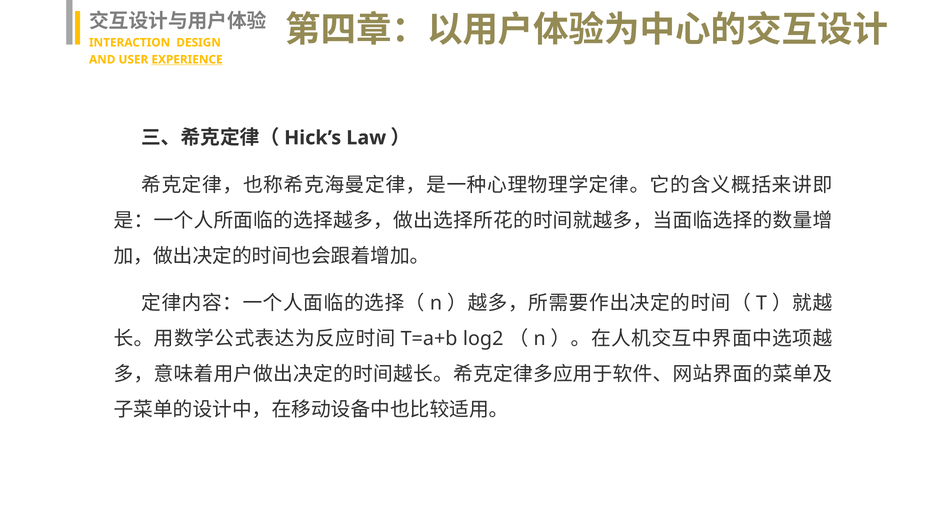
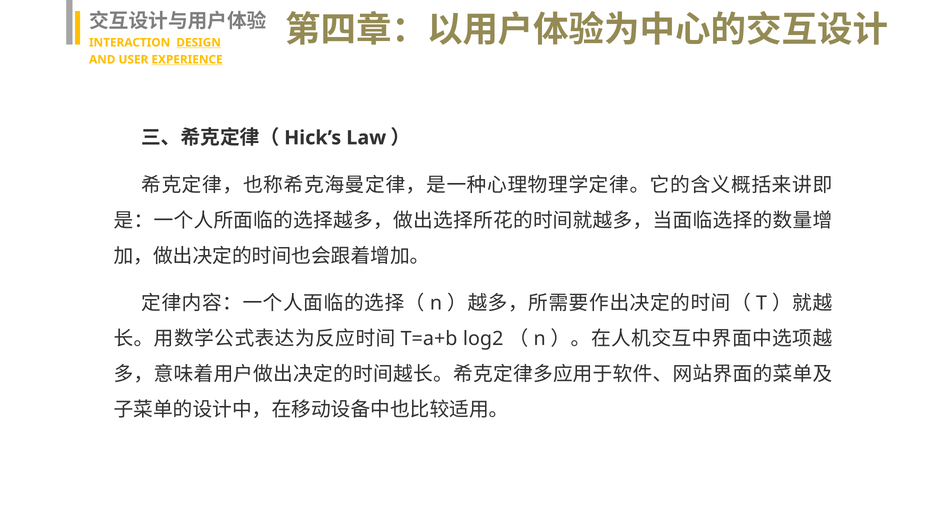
DESIGN underline: none -> present
